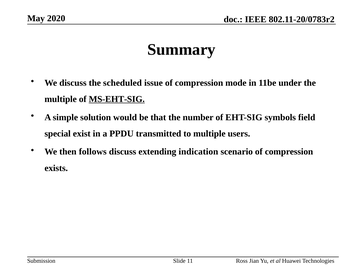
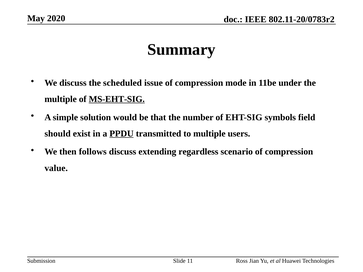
special: special -> should
PPDU underline: none -> present
indication: indication -> regardless
exists: exists -> value
